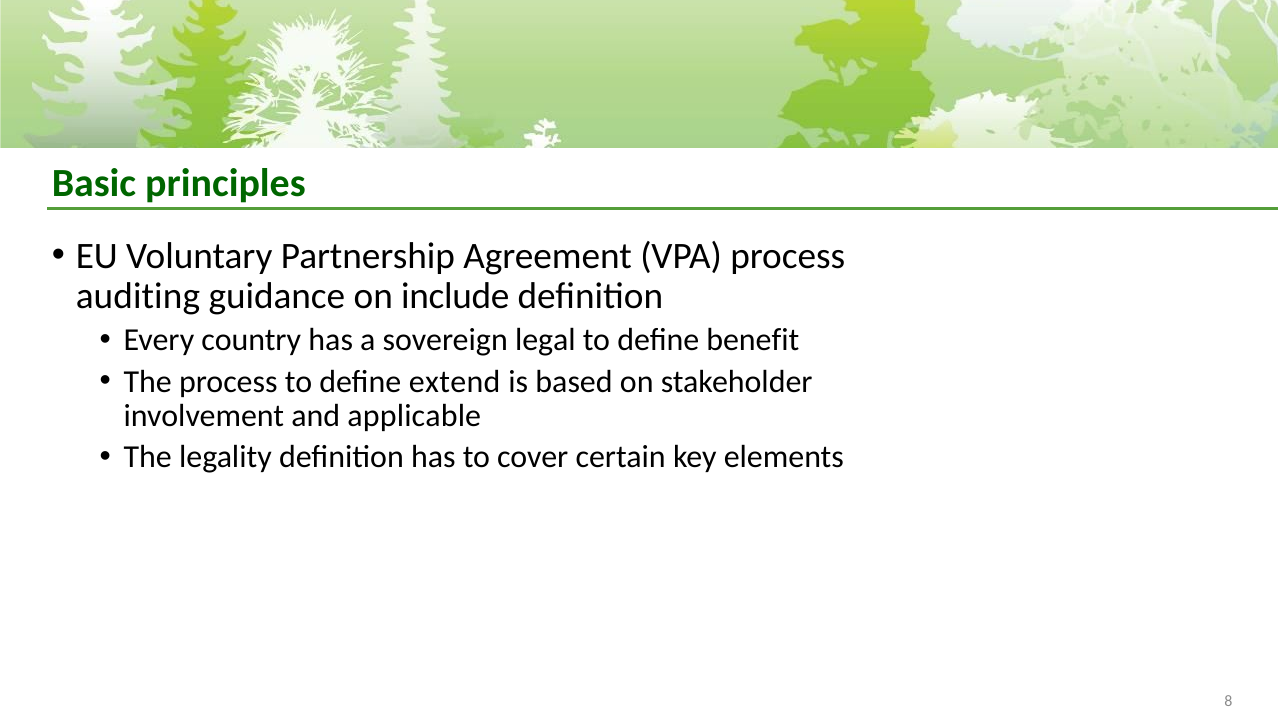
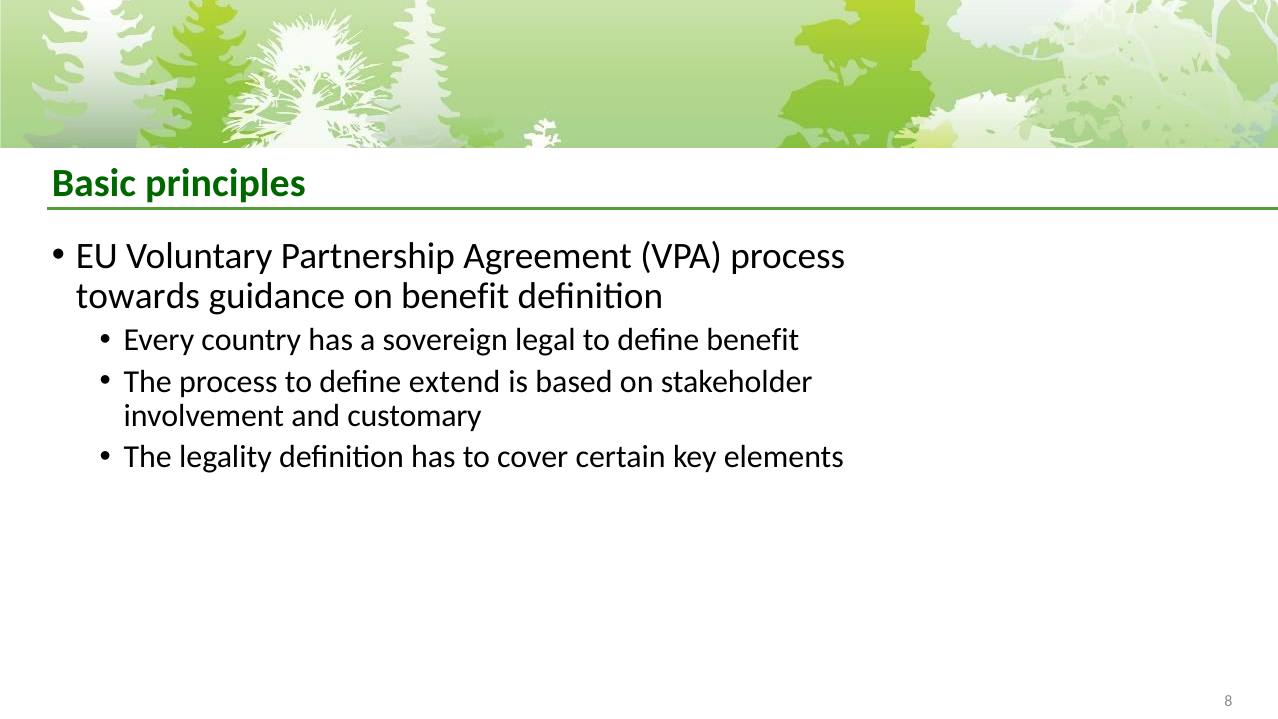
auditing: auditing -> towards
on include: include -> benefit
applicable: applicable -> customary
